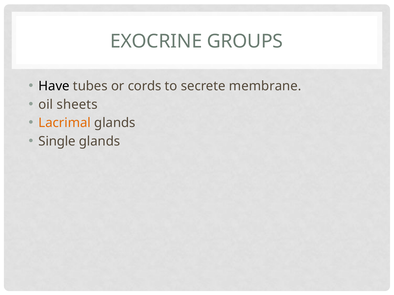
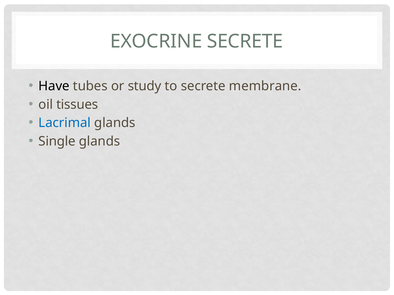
EXOCRINE GROUPS: GROUPS -> SECRETE
cords: cords -> study
sheets: sheets -> tissues
Lacrimal colour: orange -> blue
